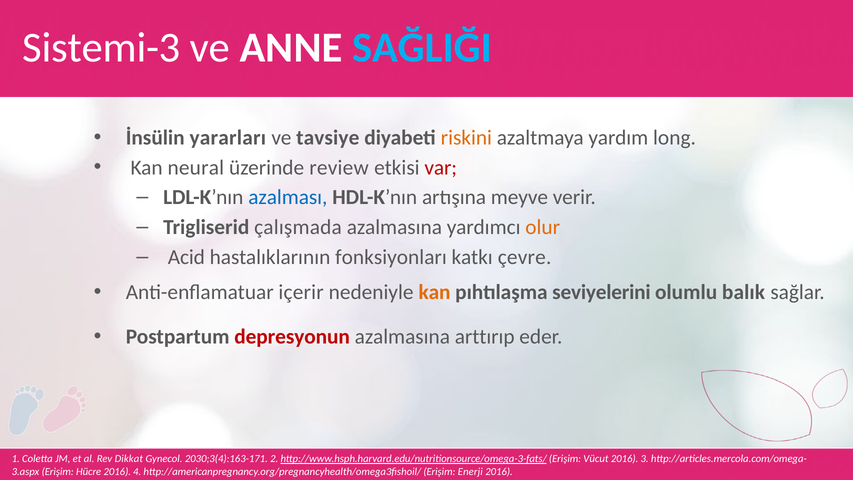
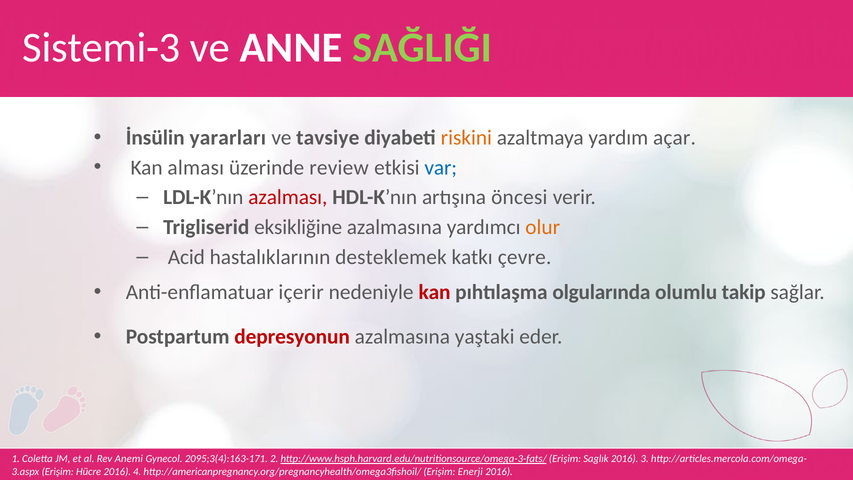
SAĞLIĞI colour: light blue -> light green
long: long -> açar
neural: neural -> alması
var colour: red -> blue
azalması colour: blue -> red
meyve: meyve -> öncesi
çalışmada: çalışmada -> eksikliğine
fonksiyonları: fonksiyonları -> desteklemek
kan at (435, 292) colour: orange -> red
seviyelerini: seviyelerini -> olgularında
balık: balık -> takip
arttırıp: arttırıp -> yaştaki
Dikkat: Dikkat -> Anemi
2030;3(4):163-171: 2030;3(4):163-171 -> 2095;3(4):163-171
Vücut: Vücut -> Saglık
